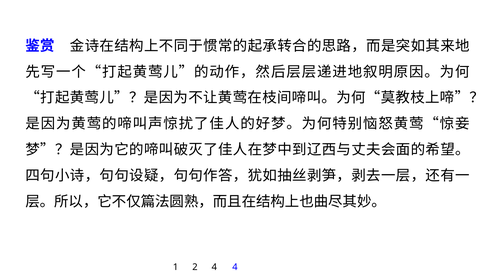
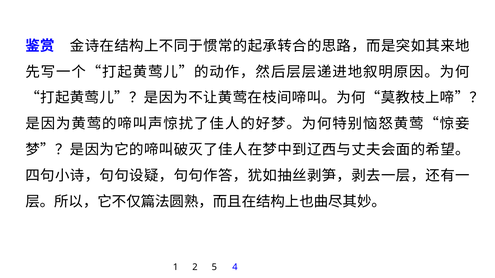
2 4: 4 -> 5
